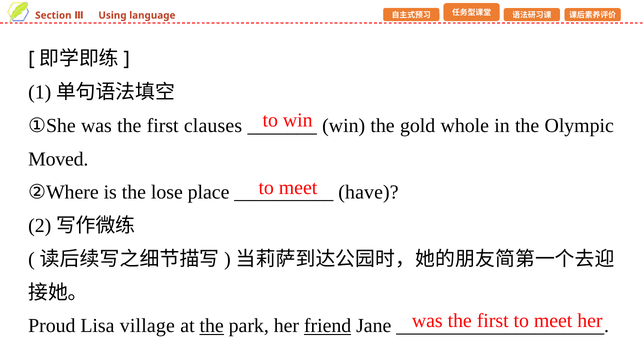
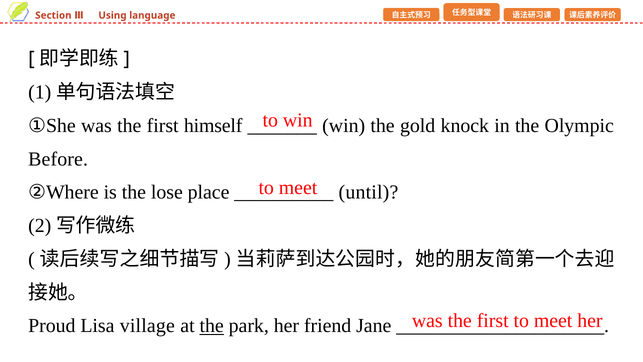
clauses: clauses -> himself
whole: whole -> knock
Moved: Moved -> Before
have: have -> until
friend underline: present -> none
